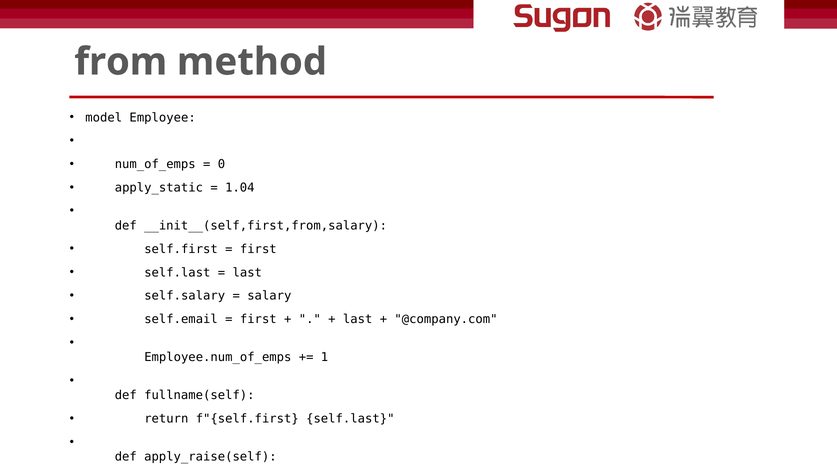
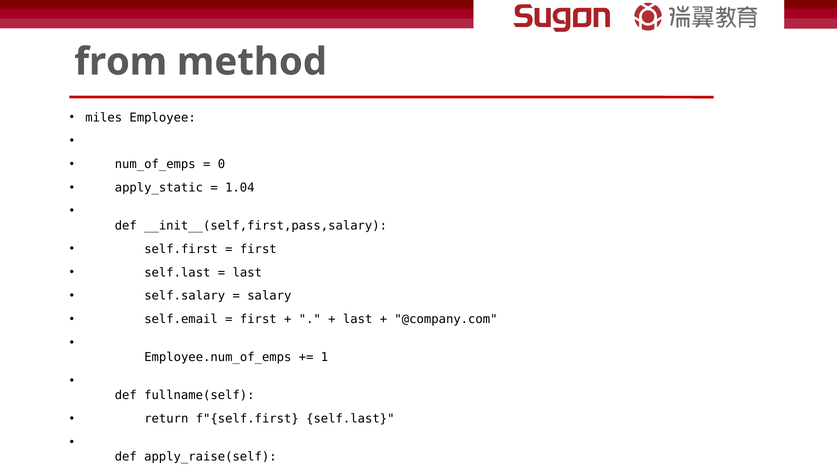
model: model -> miles
__init__(self,first,from,salary: __init__(self,first,from,salary -> __init__(self,first,pass,salary
